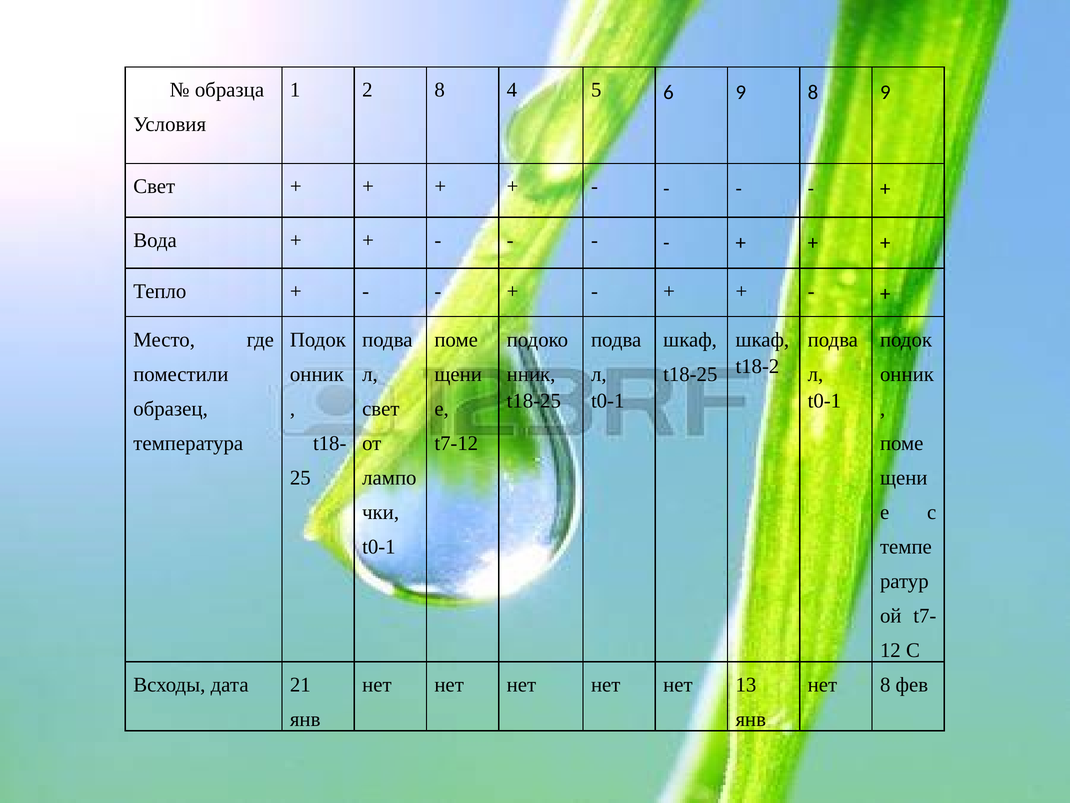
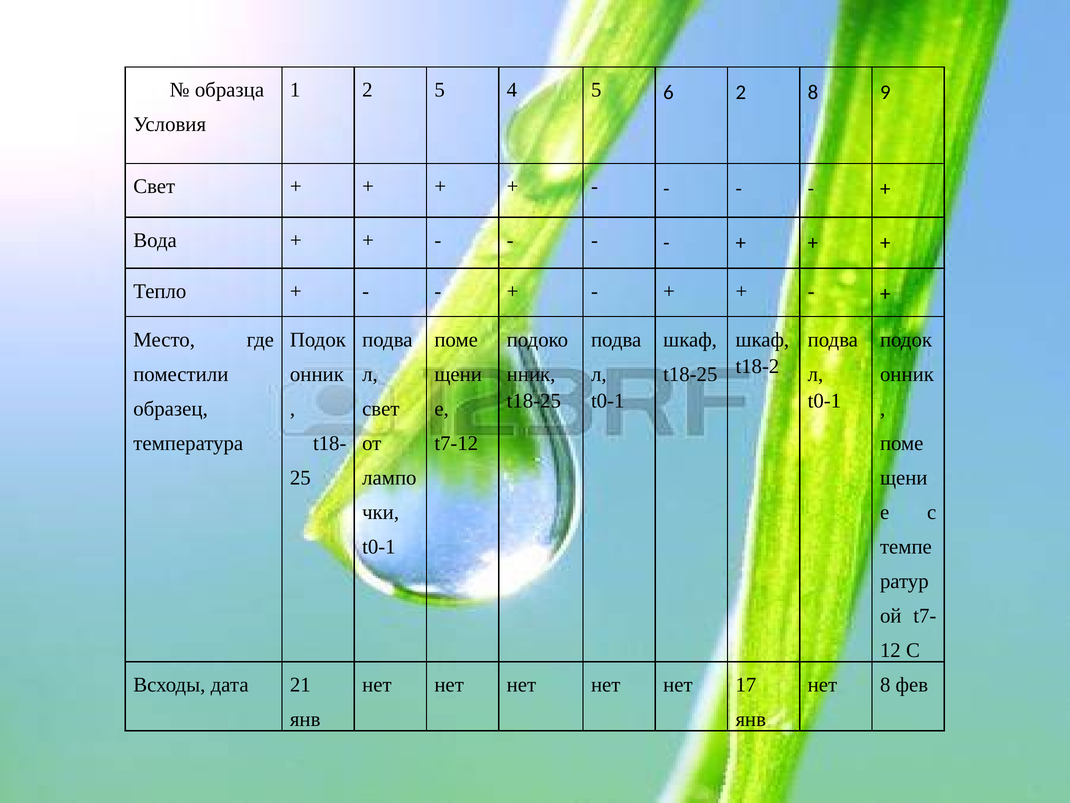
2 8: 8 -> 5
6 9: 9 -> 2
13: 13 -> 17
